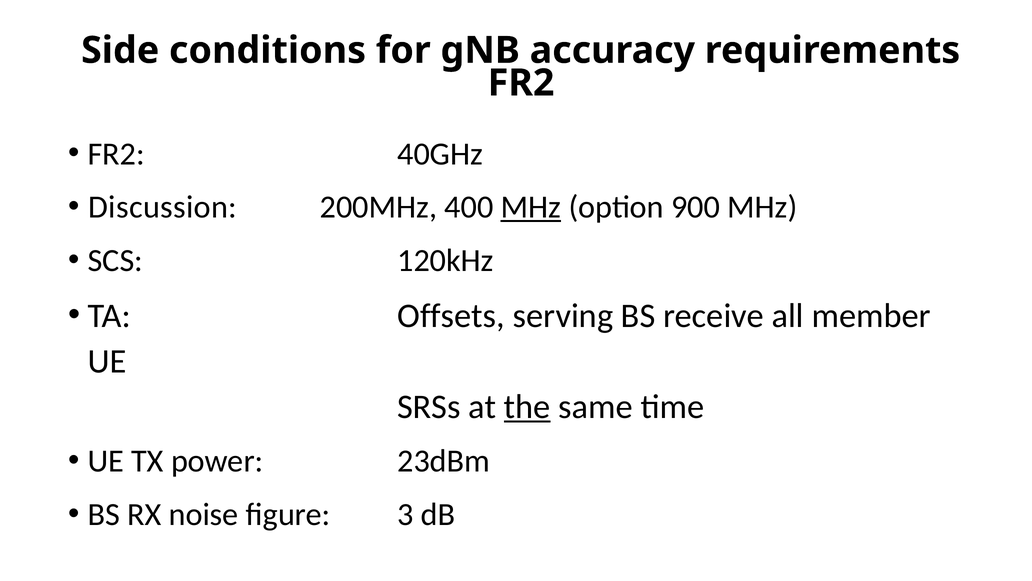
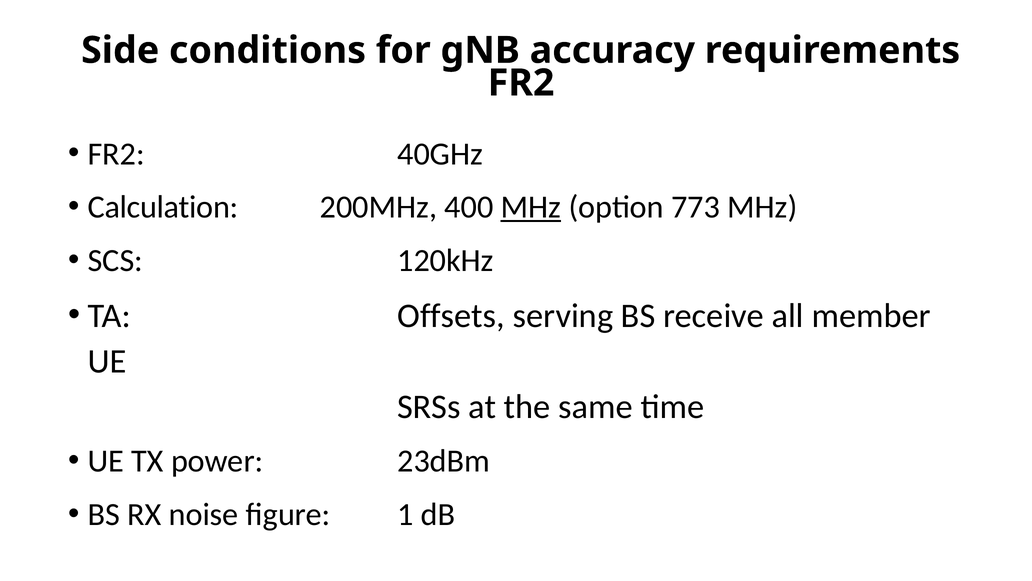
Discussion: Discussion -> Calculation
900: 900 -> 773
the underline: present -> none
3: 3 -> 1
